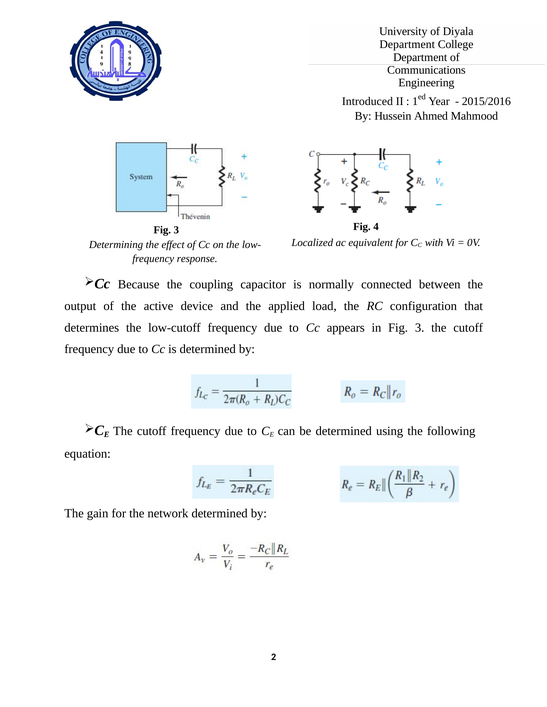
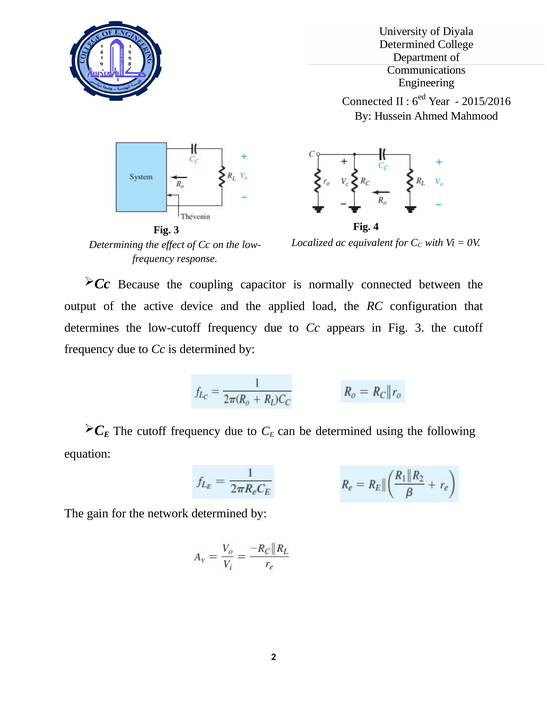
Department at (407, 45): Department -> Determined
Introduced at (367, 101): Introduced -> Connected
1: 1 -> 6
